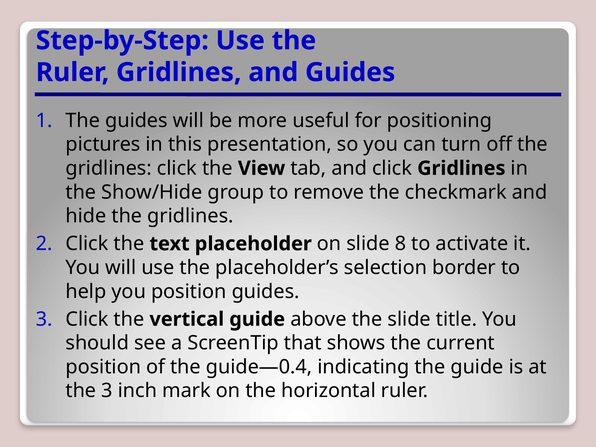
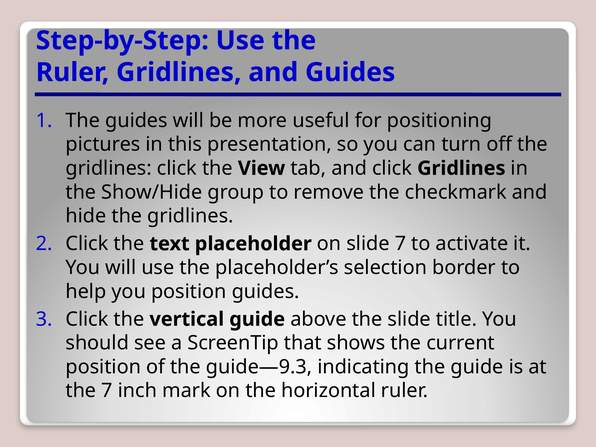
slide 8: 8 -> 7
guide—0.4: guide—0.4 -> guide—9.3
the 3: 3 -> 7
